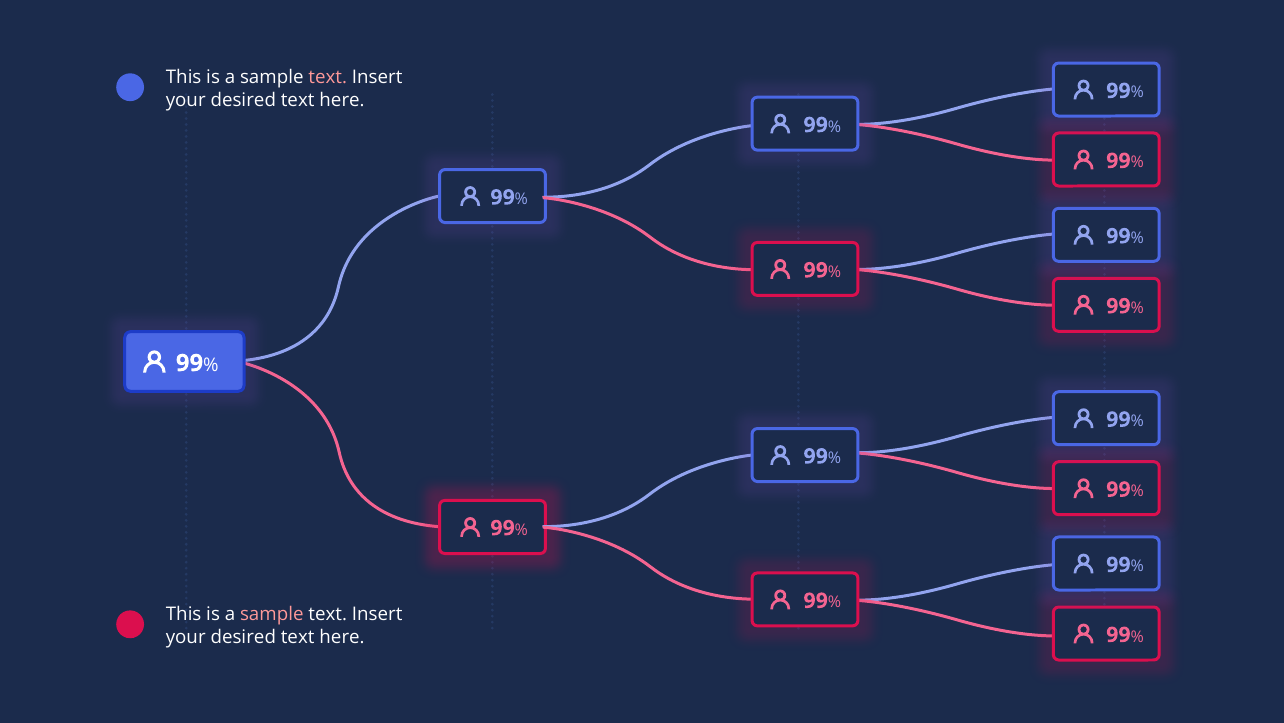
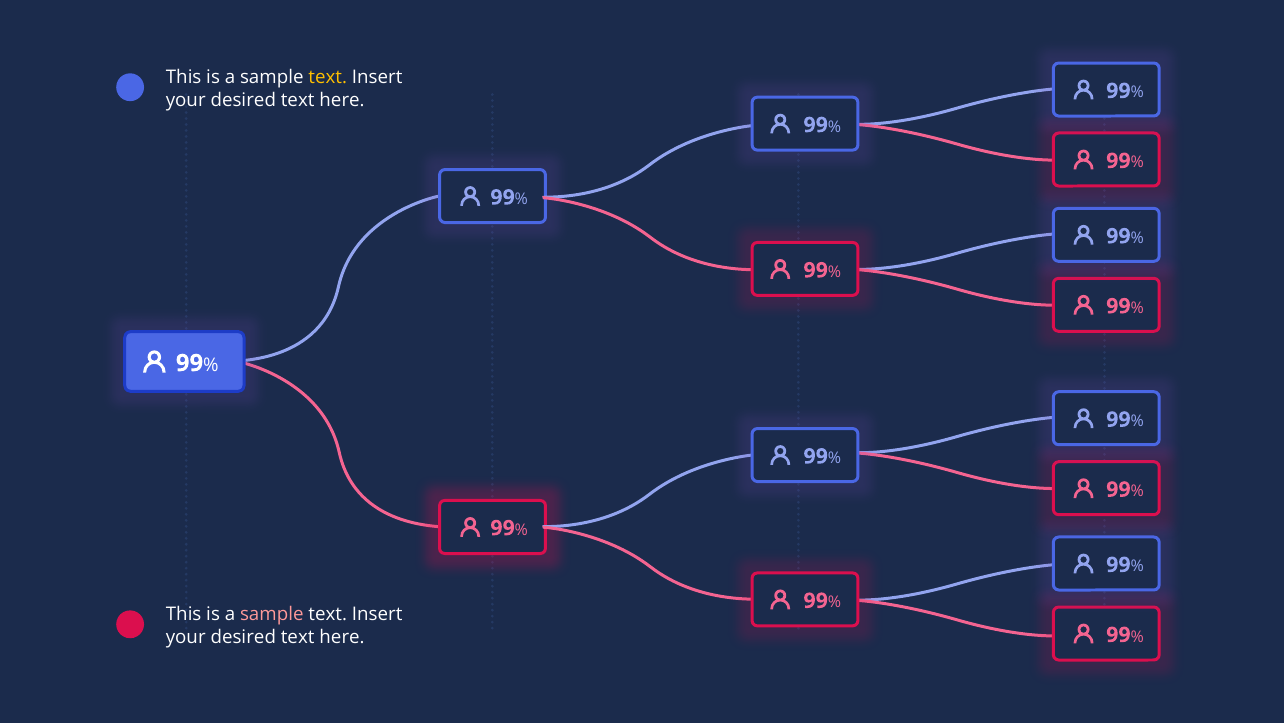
text at (328, 78) colour: pink -> yellow
